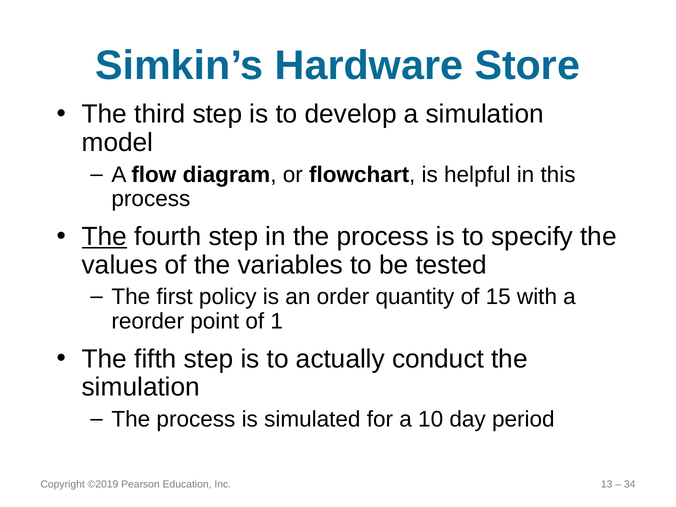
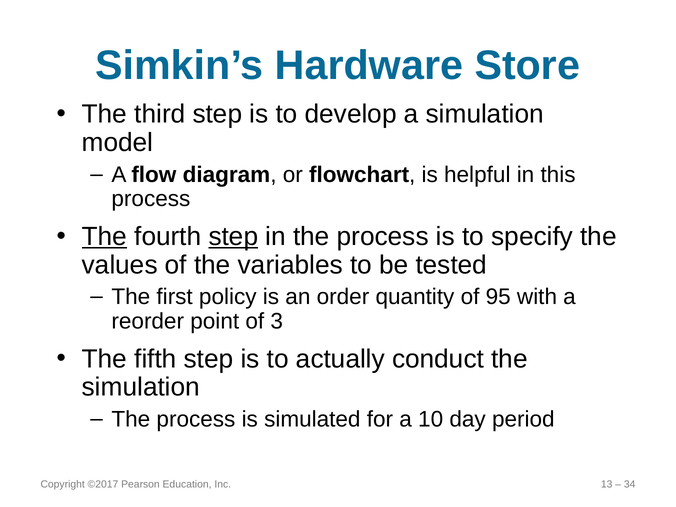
step at (233, 236) underline: none -> present
15: 15 -> 95
1: 1 -> 3
©2019: ©2019 -> ©2017
